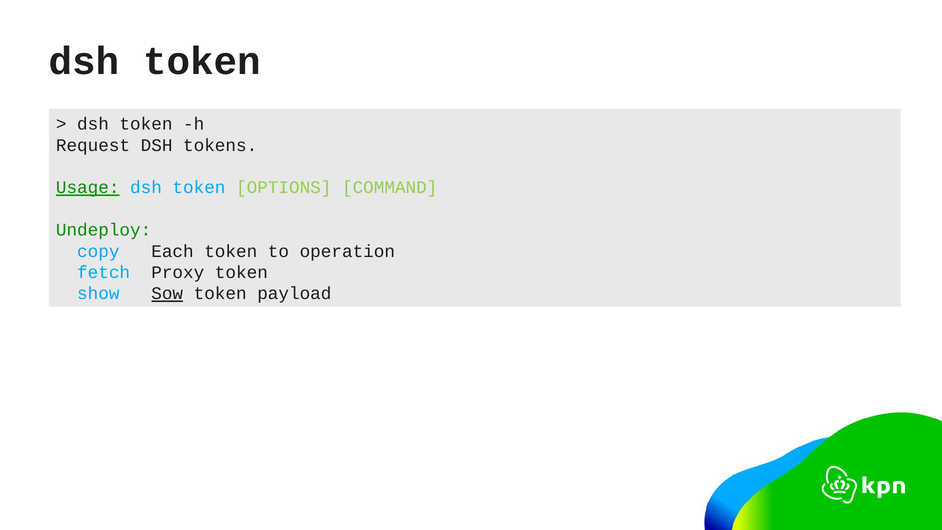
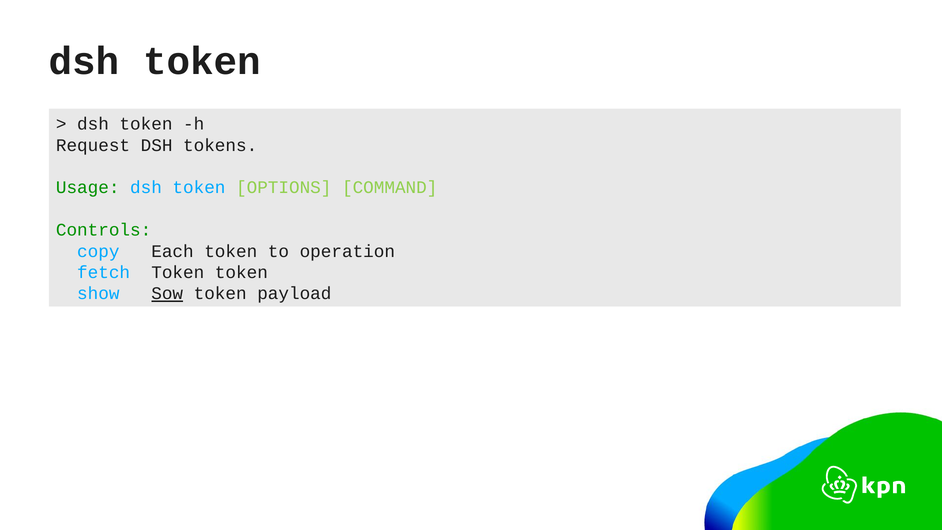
Usage underline: present -> none
Undeploy: Undeploy -> Controls
fetch Proxy: Proxy -> Token
